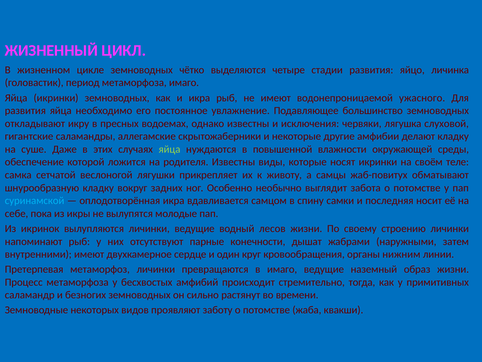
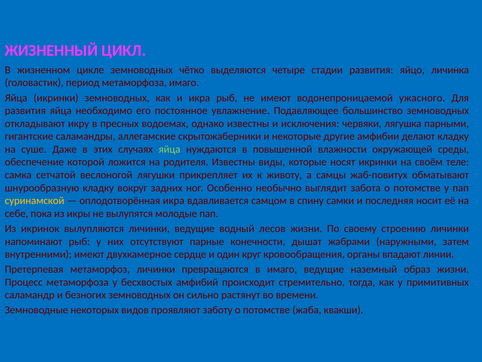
слуховой: слуховой -> парными
суринамской colour: light blue -> yellow
нижним: нижним -> впадают
